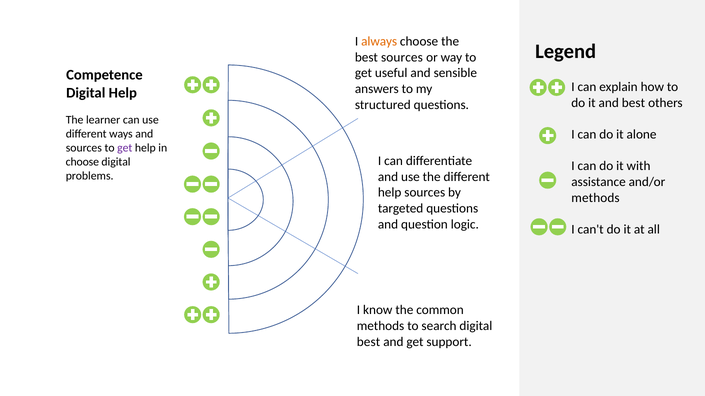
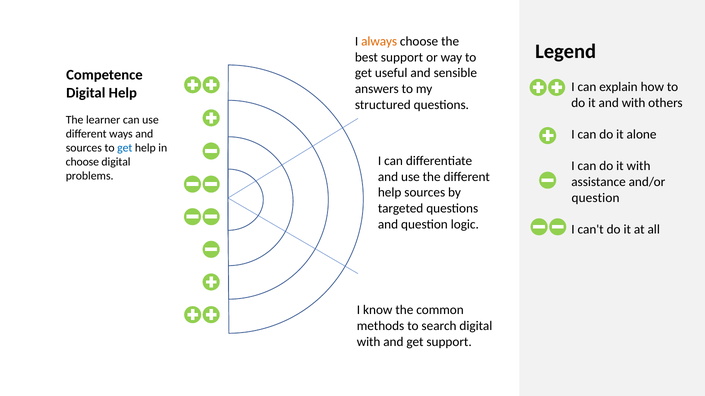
best sources: sources -> support
and best: best -> with
get at (125, 148) colour: purple -> blue
methods at (596, 198): methods -> question
best at (369, 342): best -> with
